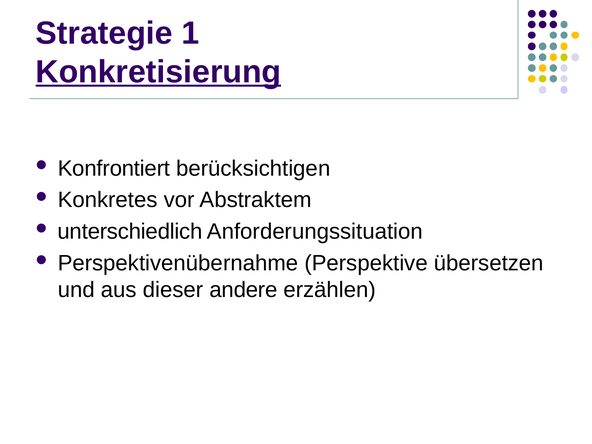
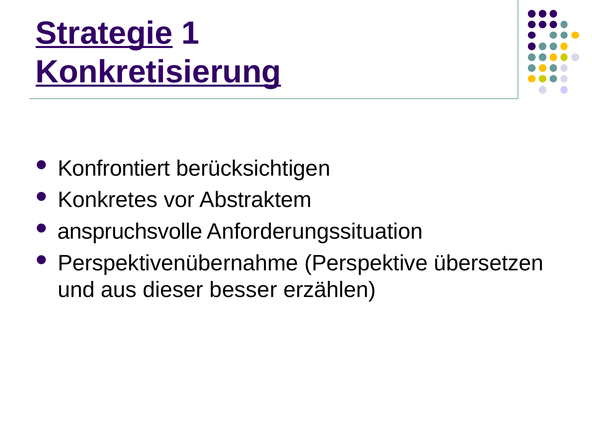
Strategie underline: none -> present
unterschiedlich: unterschiedlich -> anspruchsvolle
andere: andere -> besser
